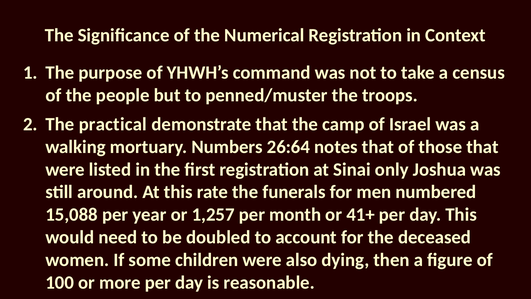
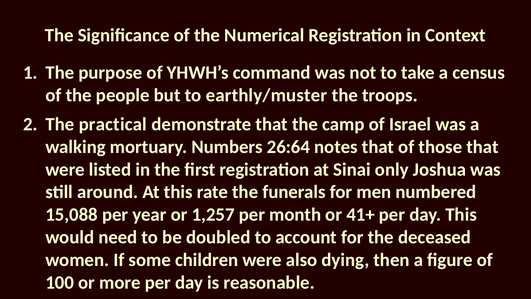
penned/muster: penned/muster -> earthly/muster
